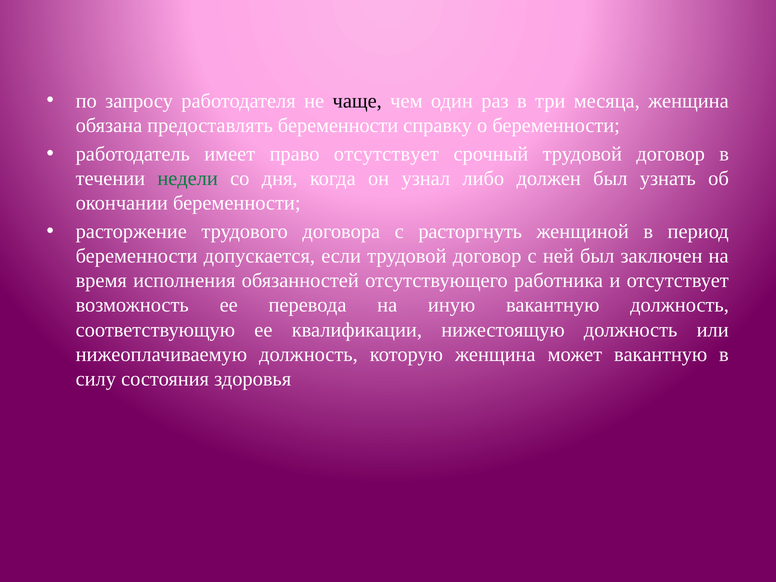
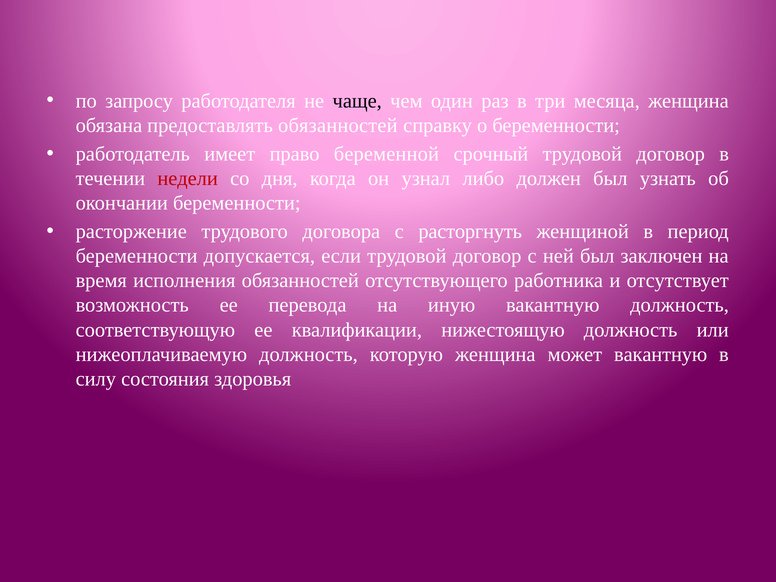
предоставлять беременности: беременности -> обязанностей
право отсутствует: отсутствует -> беременной
недели colour: green -> red
